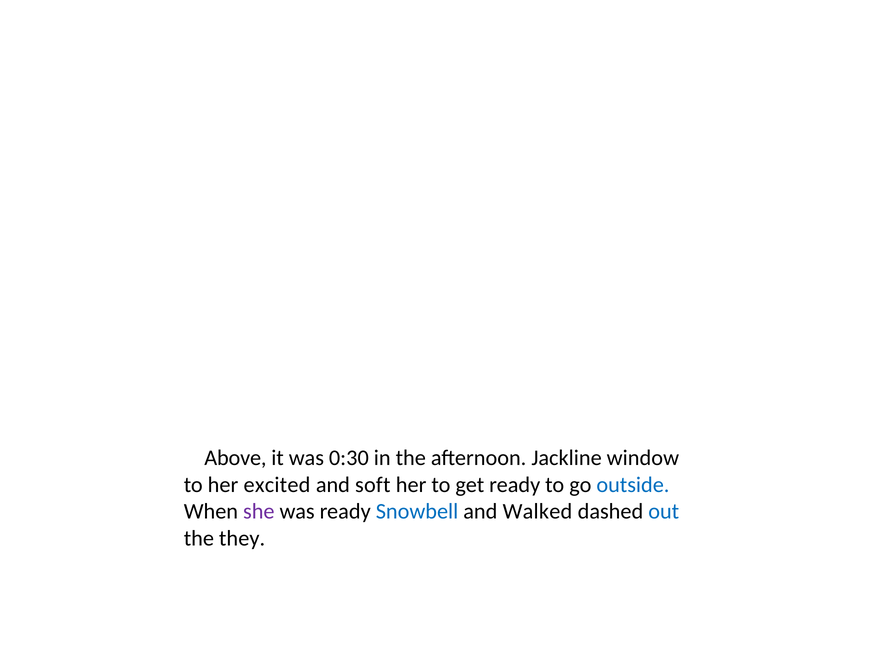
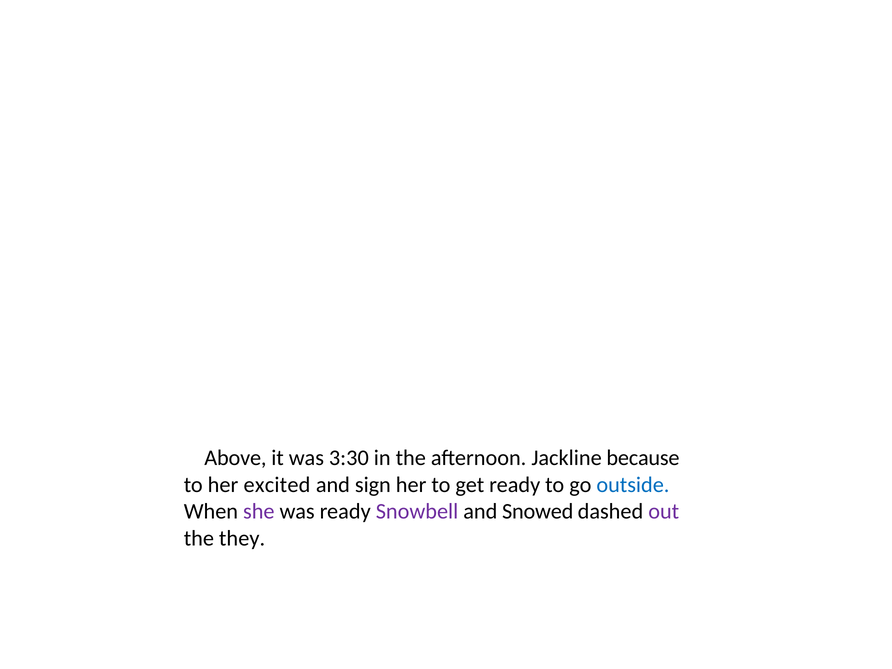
0:30: 0:30 -> 3:30
window: window -> because
soft: soft -> sign
Snowbell colour: blue -> purple
Walked: Walked -> Snowed
out colour: blue -> purple
